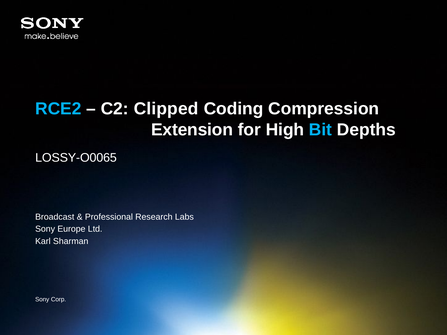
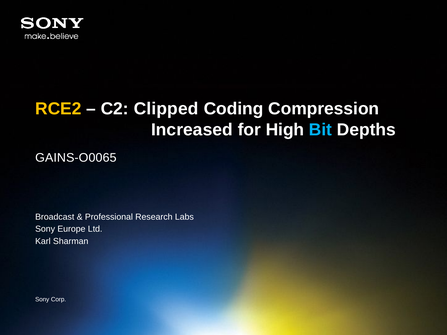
RCE2 colour: light blue -> yellow
Extension: Extension -> Increased
LOSSY-O0065: LOSSY-O0065 -> GAINS-O0065
